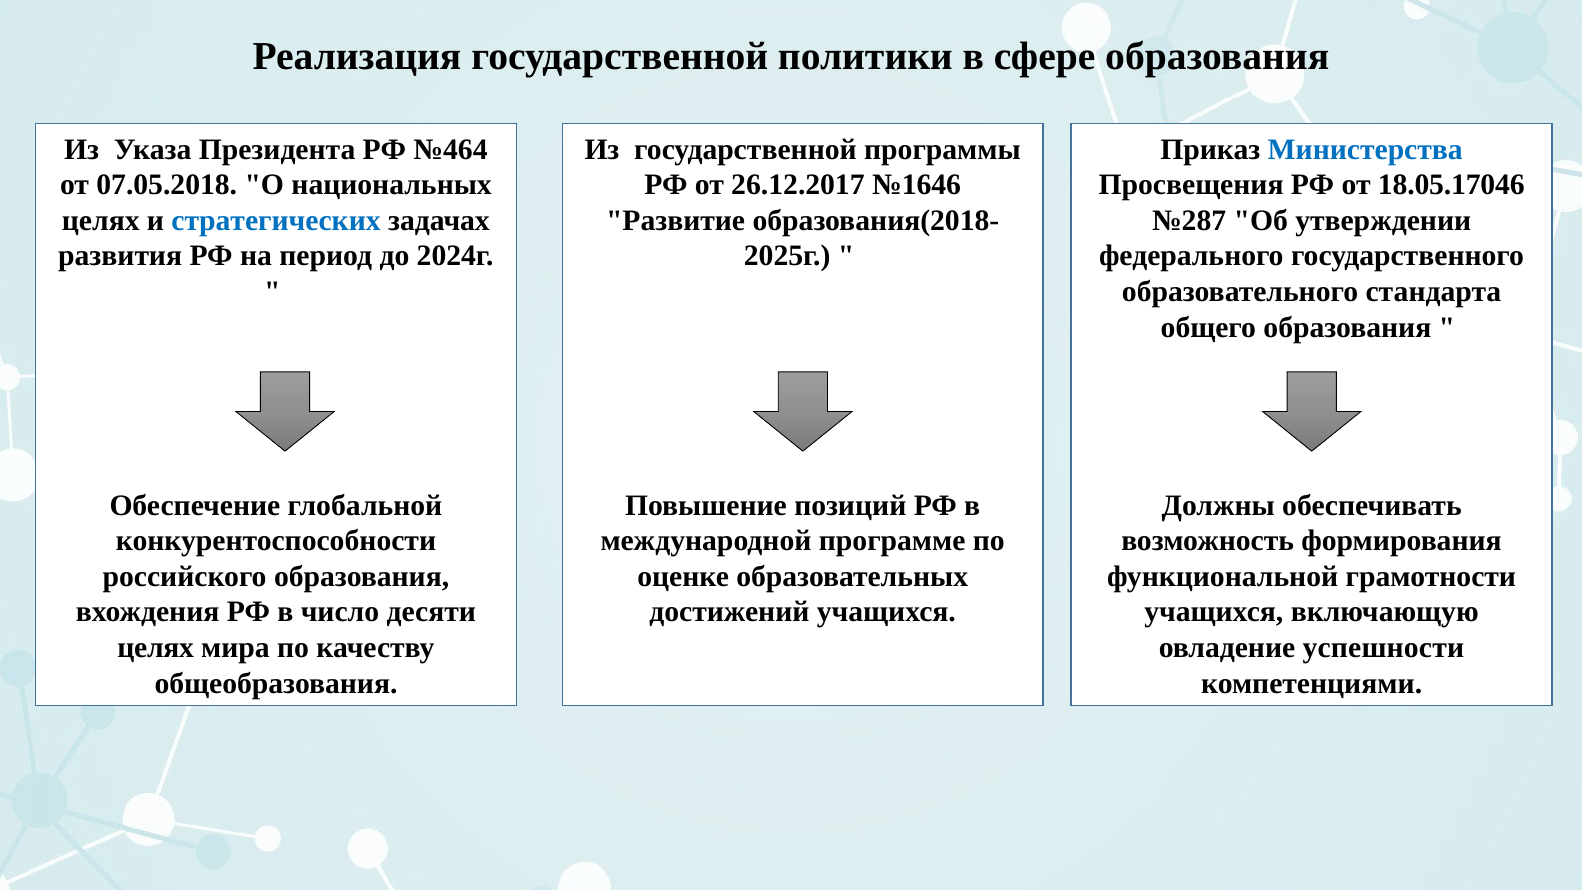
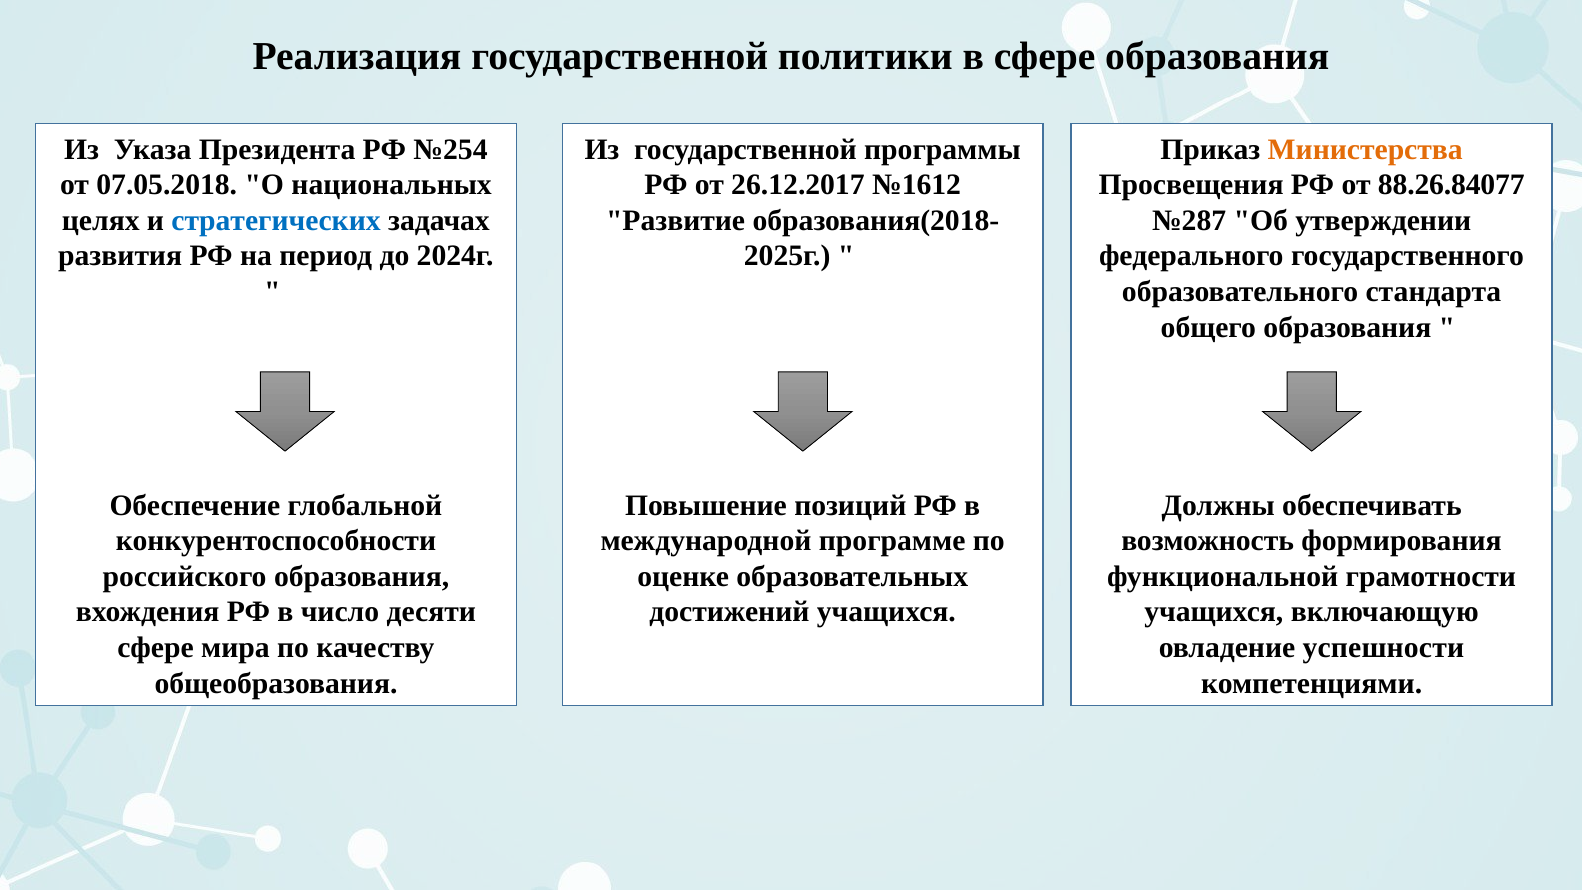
№464: №464 -> №254
Министерства colour: blue -> orange
№1646: №1646 -> №1612
18.05.17046: 18.05.17046 -> 88.26.84077
целях at (156, 648): целях -> сфере
